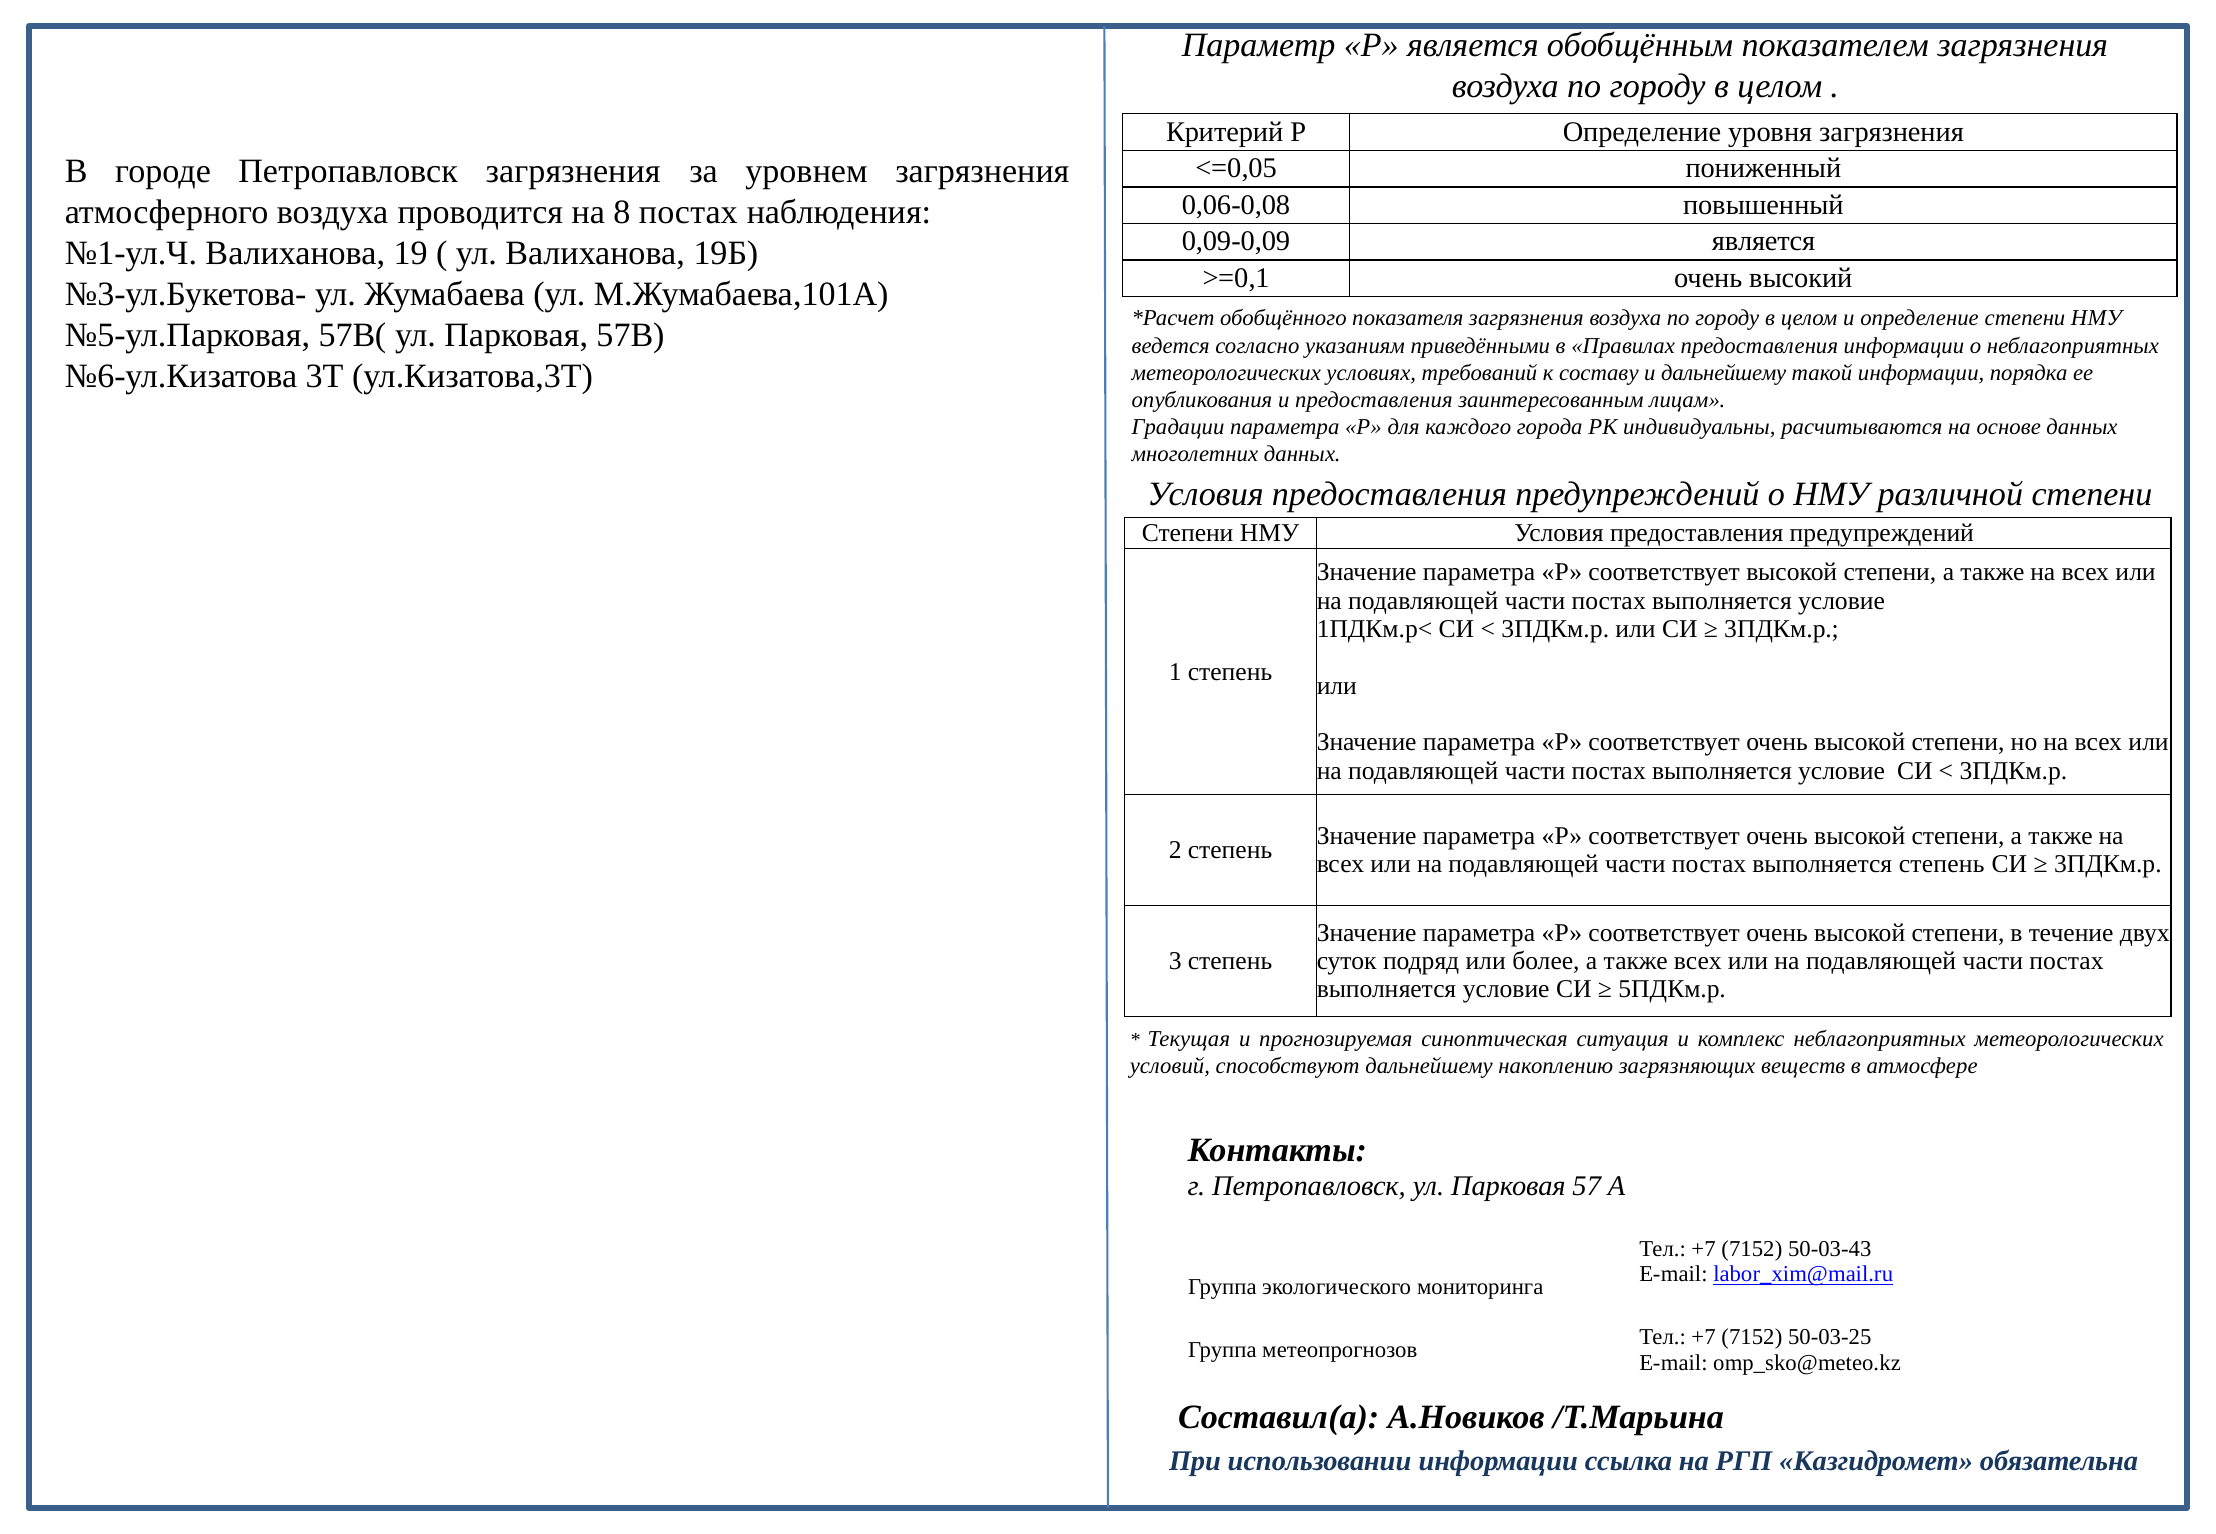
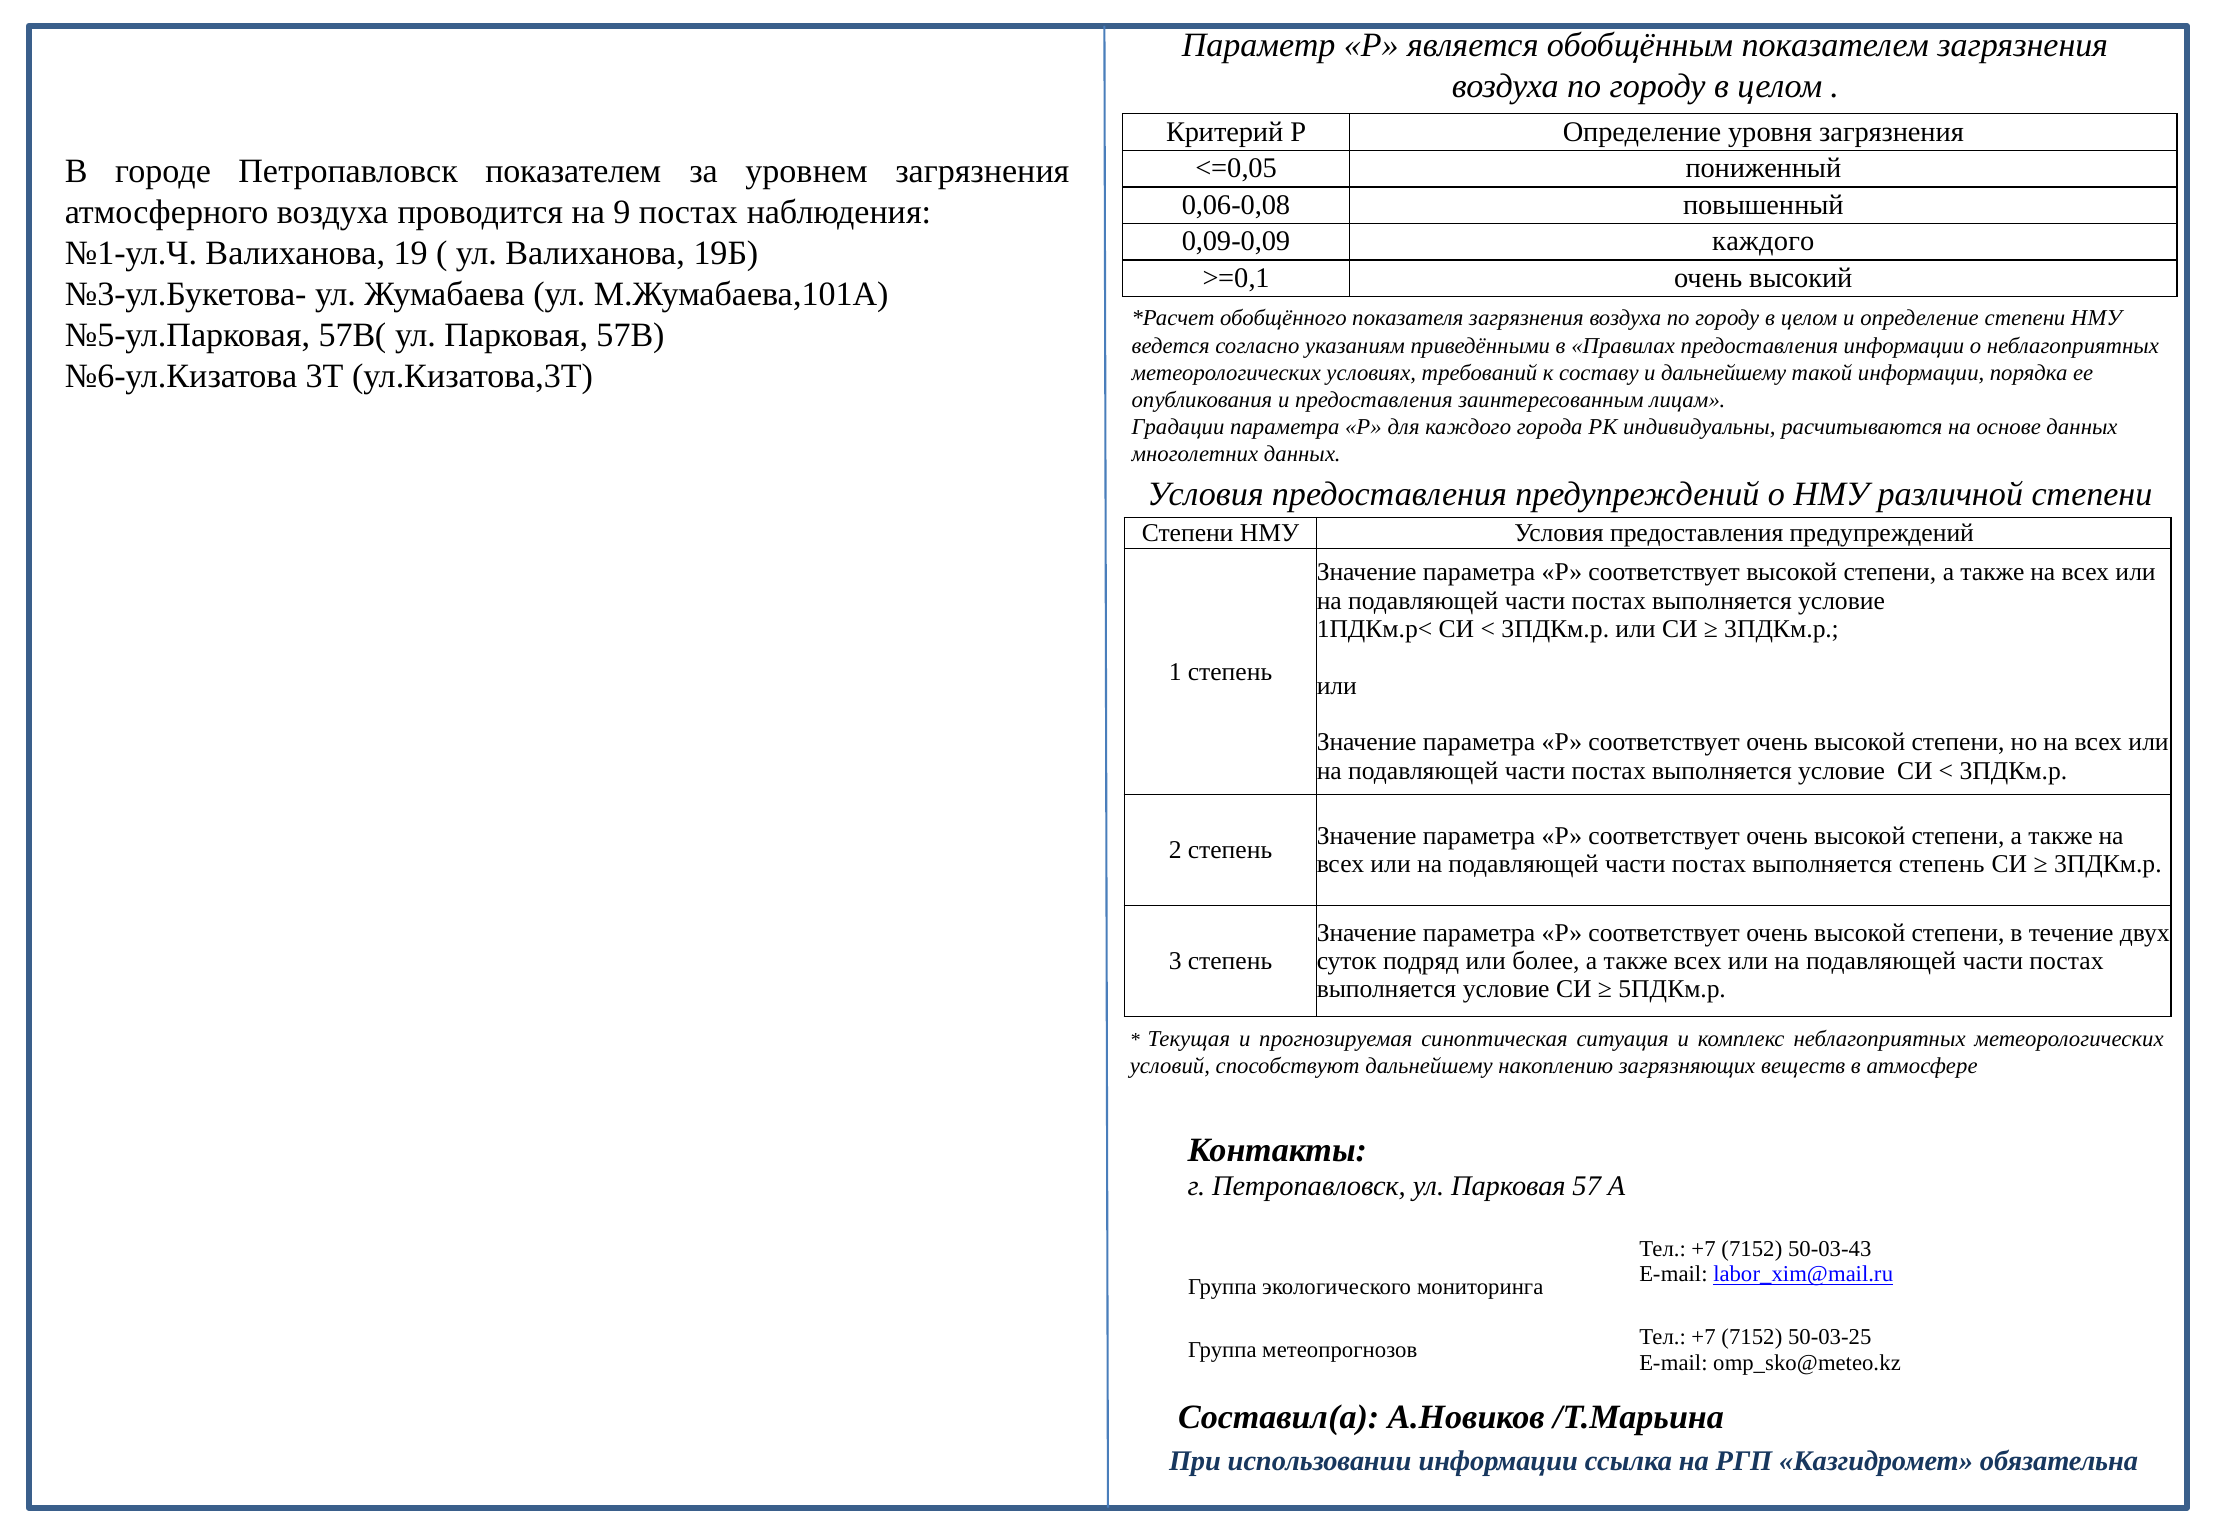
Петропавловск загрязнения: загрязнения -> показателем
8: 8 -> 9
0,09-0,09 является: является -> каждого
